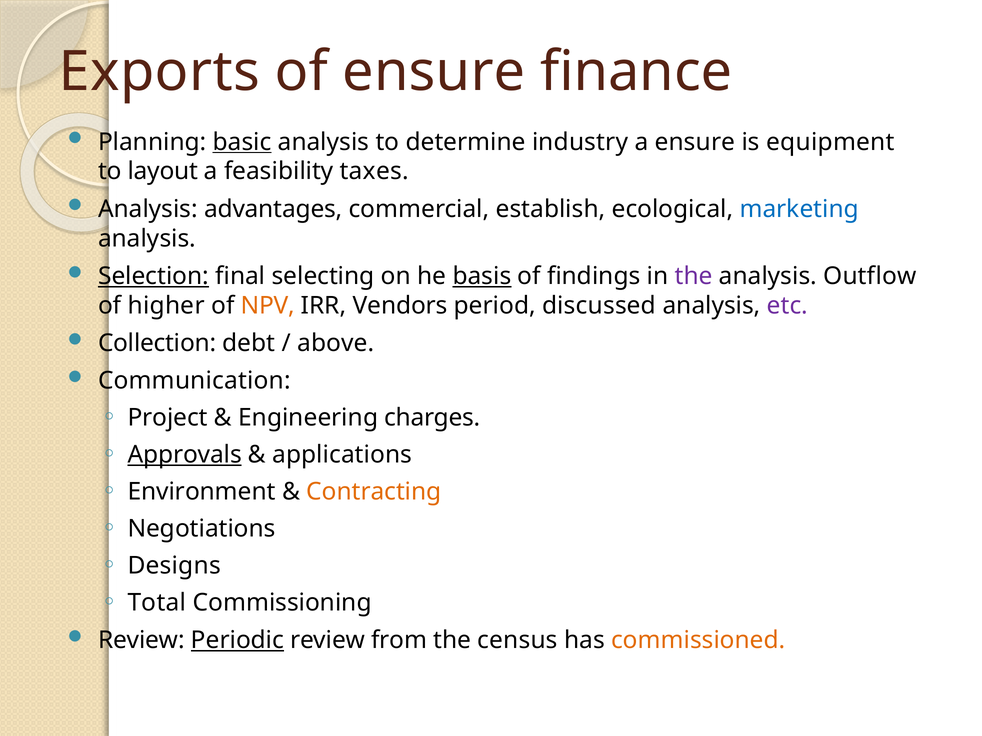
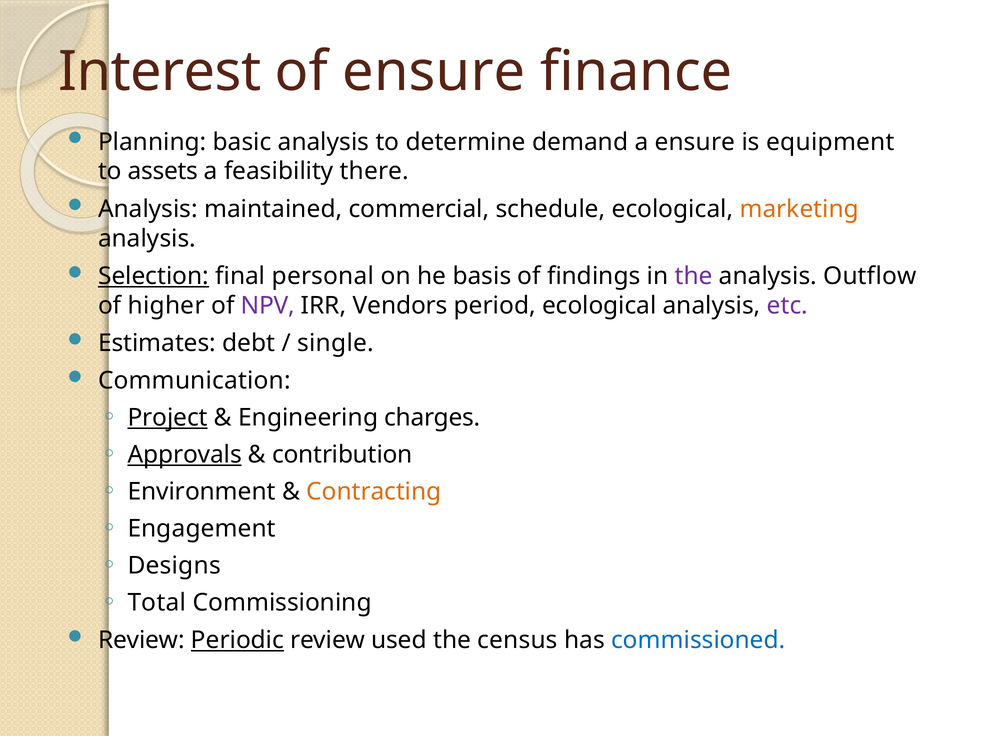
Exports: Exports -> Interest
basic underline: present -> none
industry: industry -> demand
layout: layout -> assets
taxes: taxes -> there
advantages: advantages -> maintained
establish: establish -> schedule
marketing colour: blue -> orange
selecting: selecting -> personal
basis underline: present -> none
NPV colour: orange -> purple
period discussed: discussed -> ecological
Collection: Collection -> Estimates
above: above -> single
Project underline: none -> present
applications: applications -> contribution
Negotiations: Negotiations -> Engagement
from: from -> used
commissioned colour: orange -> blue
